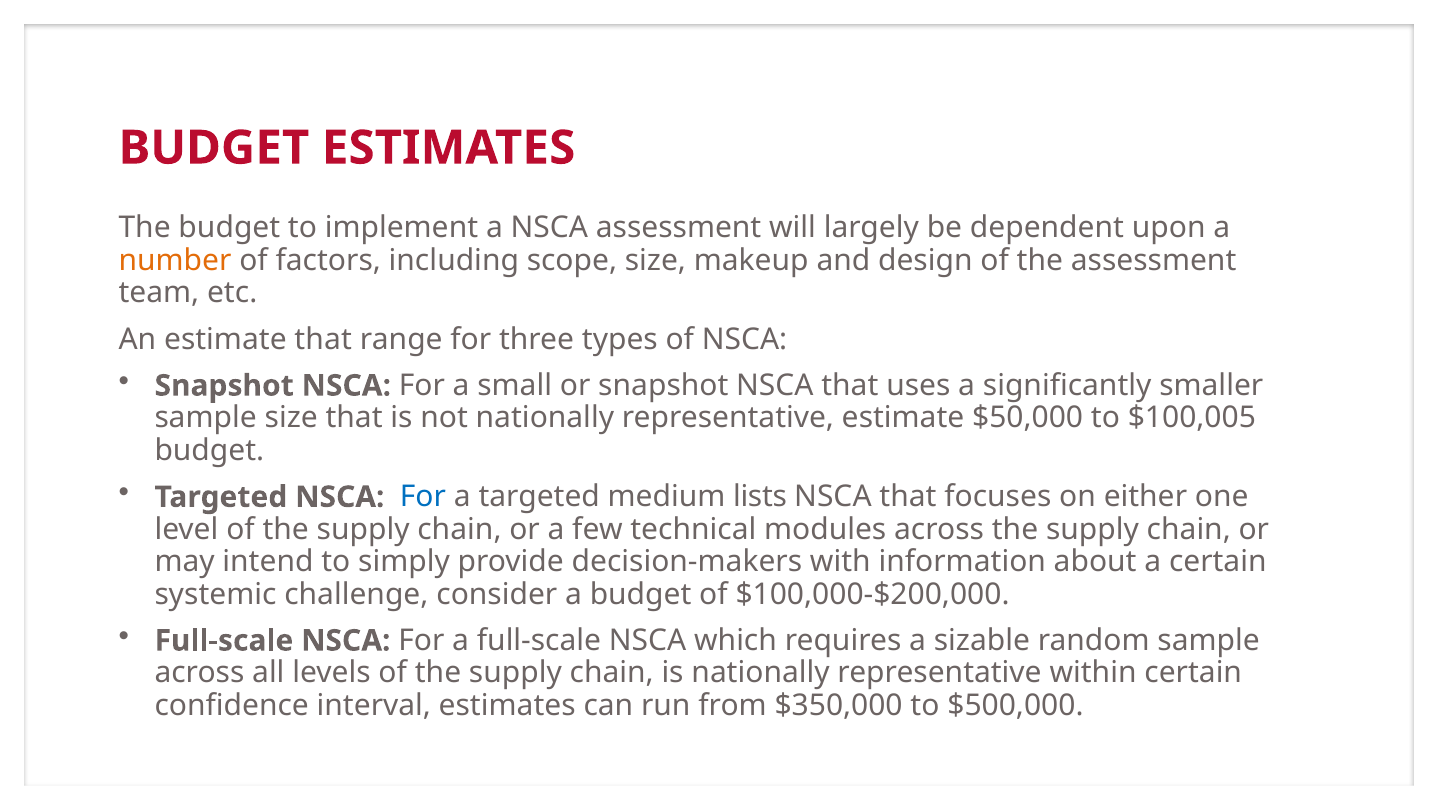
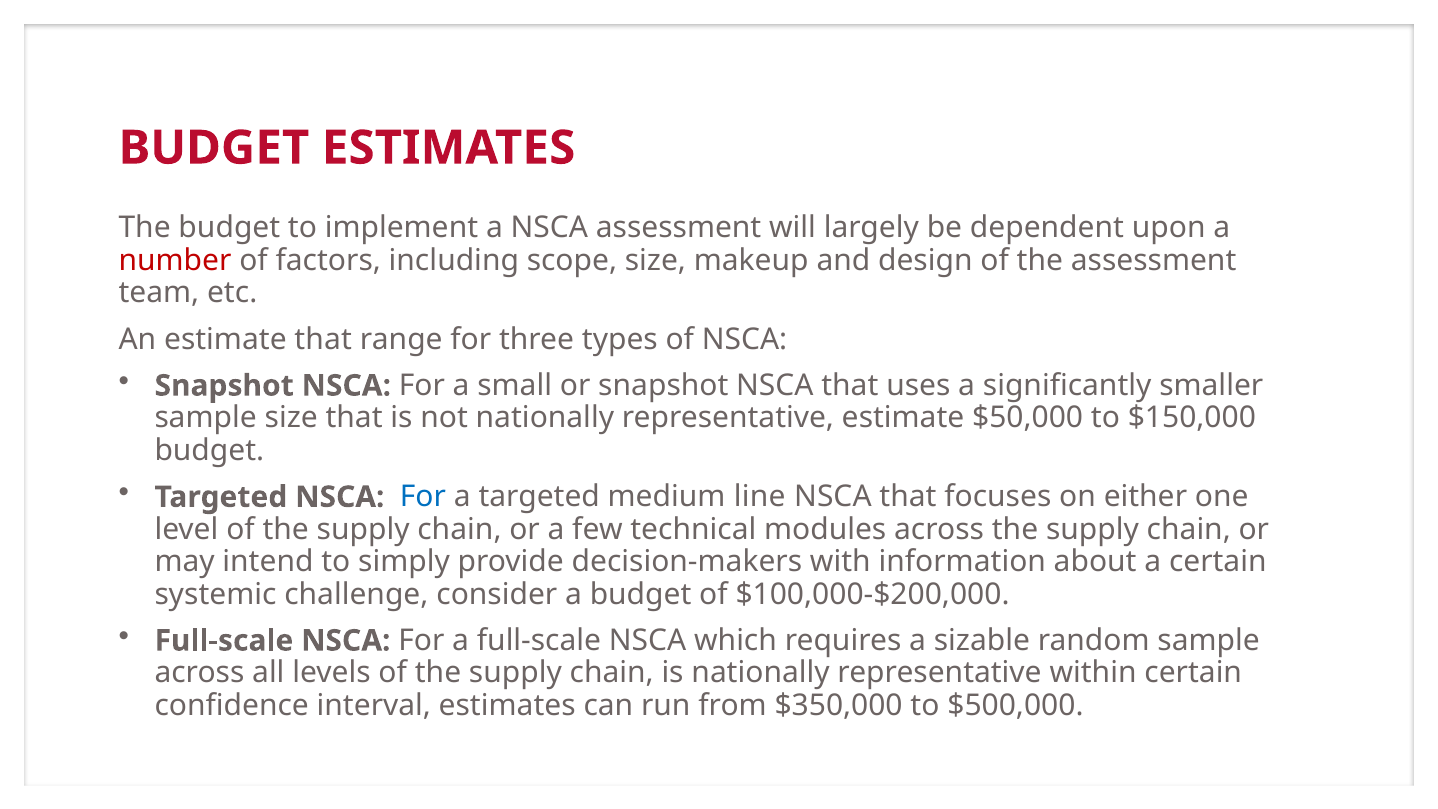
number colour: orange -> red
$100,005: $100,005 -> $150,000
lists: lists -> line
